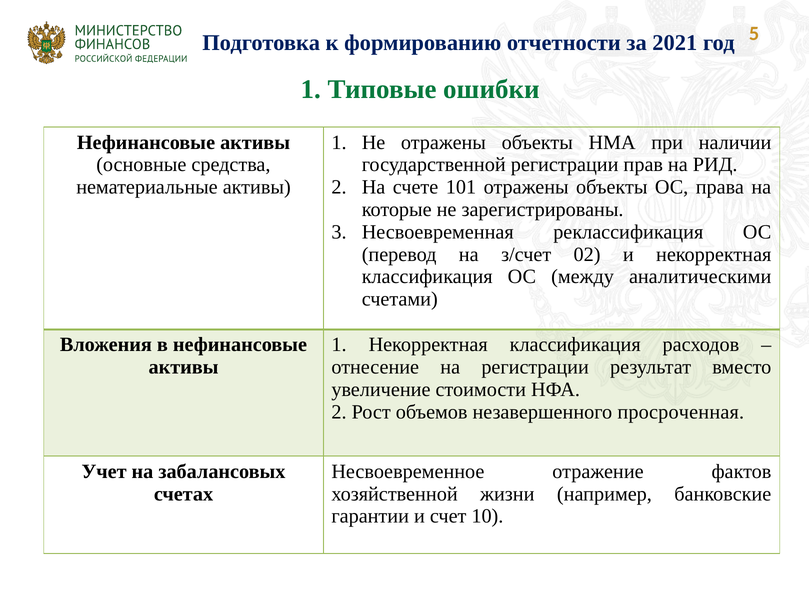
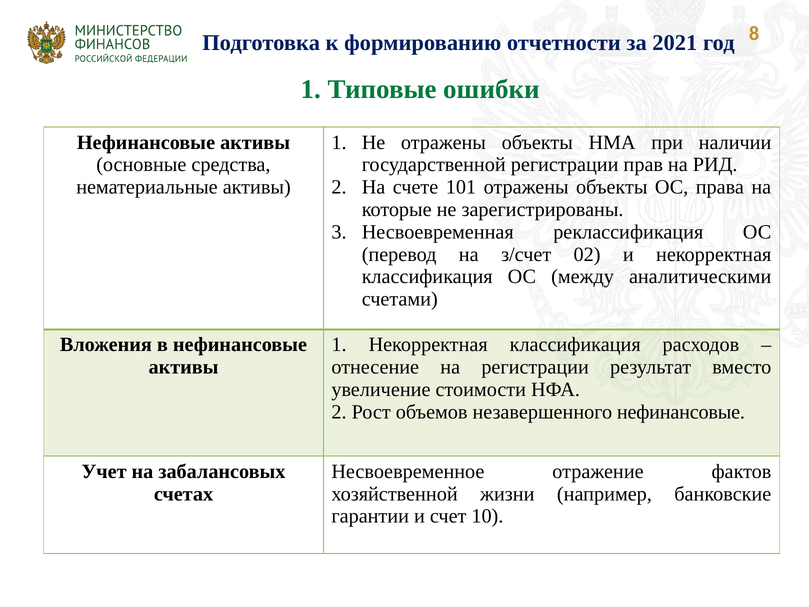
5: 5 -> 8
незавершенного просроченная: просроченная -> нефинансовые
